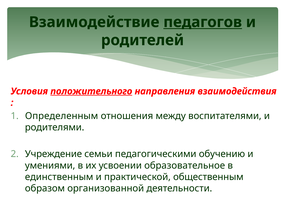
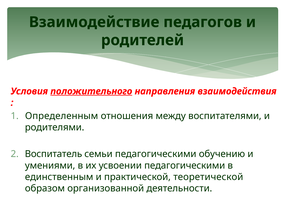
педагогов underline: present -> none
Учреждение: Учреждение -> Воспитатель
усвоении образовательное: образовательное -> педагогическими
общественным: общественным -> теоретической
